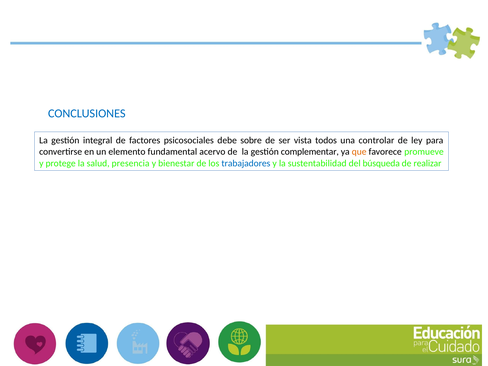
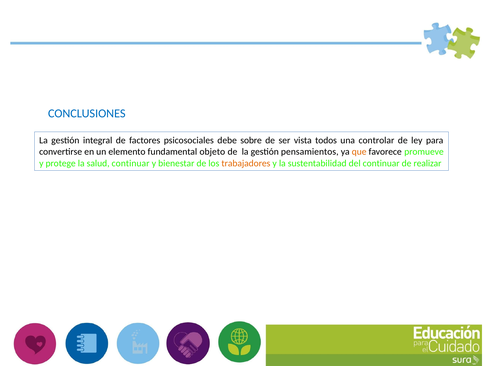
acervo: acervo -> objeto
complementar: complementar -> pensamientos
salud presencia: presencia -> continuar
trabajadores colour: blue -> orange
del búsqueda: búsqueda -> continuar
